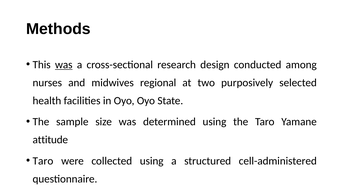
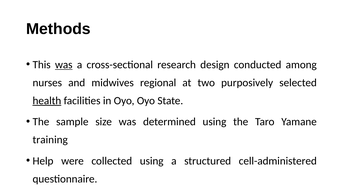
health underline: none -> present
attitude: attitude -> training
Taro at (43, 161): Taro -> Help
